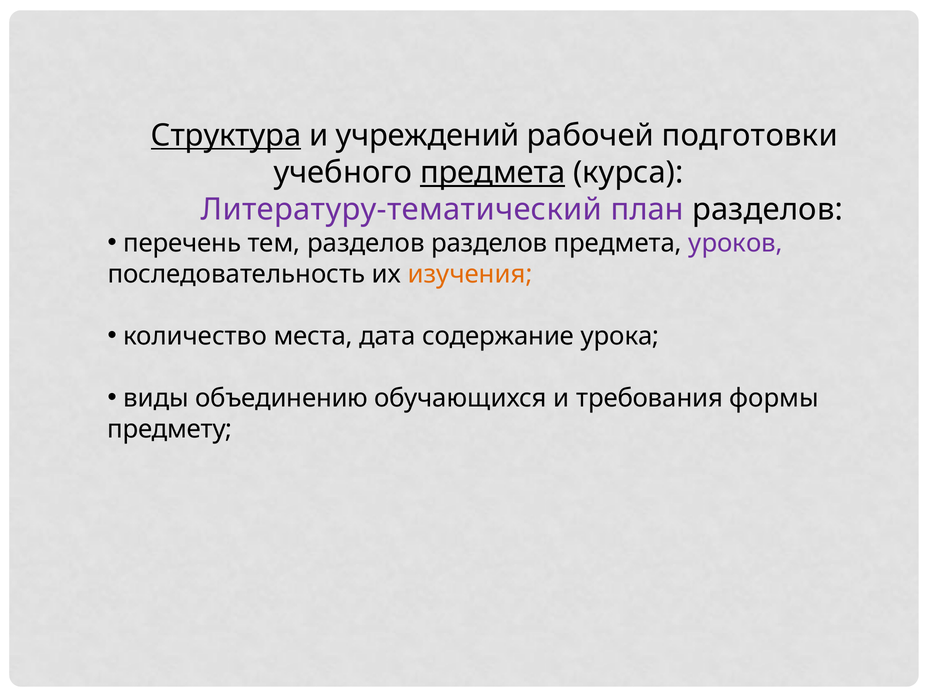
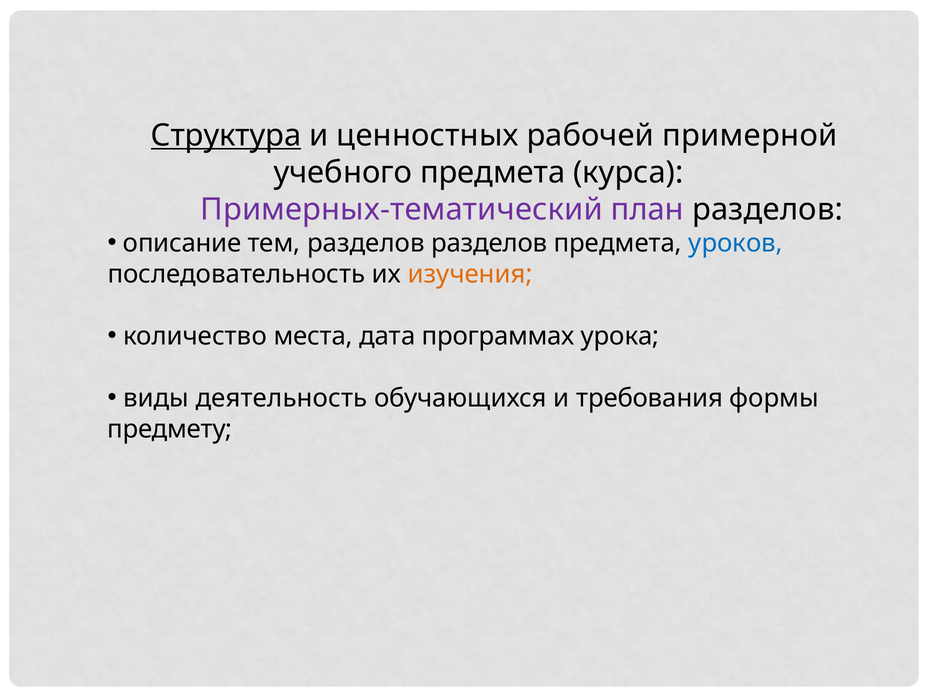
учреждений: учреждений -> ценностных
подготовки: подготовки -> примерной
предмета at (493, 173) underline: present -> none
Литературу-тематический: Литературу-тематический -> Примерных-тематический
перечень: перечень -> описание
уроков colour: purple -> blue
содержание: содержание -> программах
объединению: объединению -> деятельность
